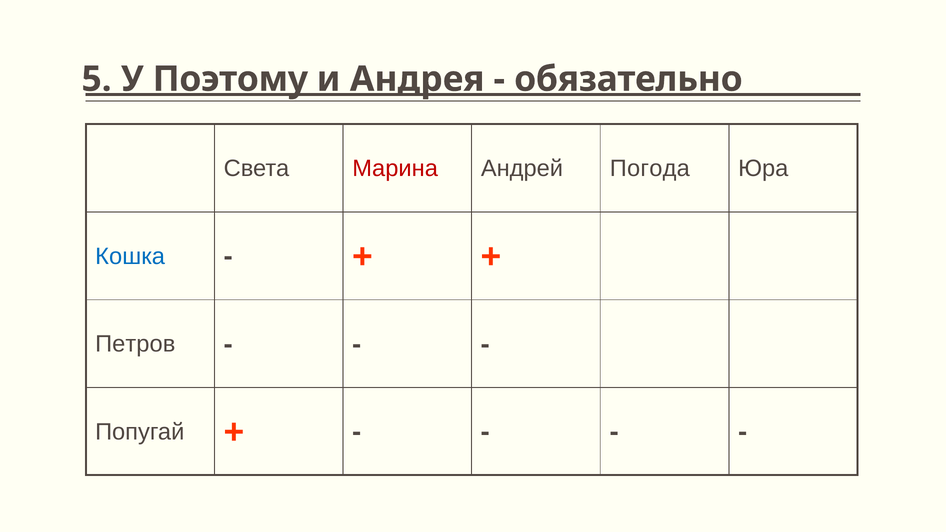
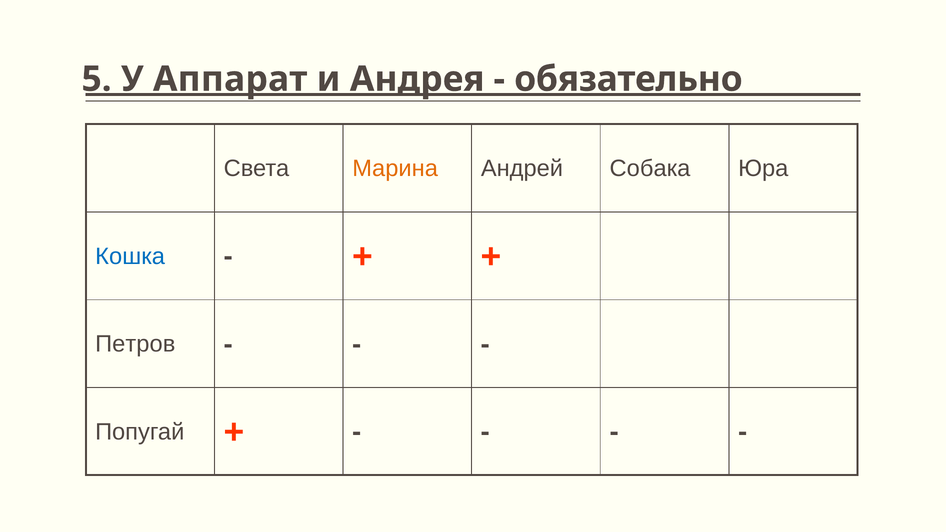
Поэтому: Поэтому -> Аппарат
Марина colour: red -> orange
Погода: Погода -> Собака
